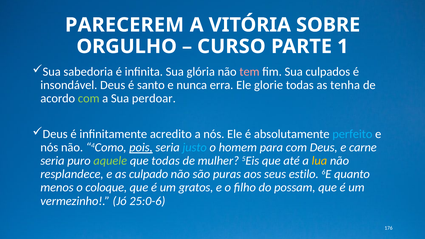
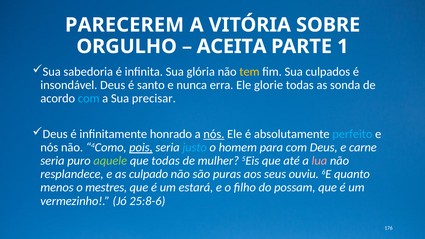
CURSO: CURSO -> ACEITA
tem colour: pink -> yellow
tenha: tenha -> sonda
com at (89, 99) colour: light green -> light blue
perdoar: perdoar -> precisar
acredito: acredito -> honrado
nós at (214, 134) underline: none -> present
lua colour: yellow -> pink
estilo: estilo -> ouviu
coloque: coloque -> mestres
gratos: gratos -> estará
25:0-6: 25:0-6 -> 25:8-6
